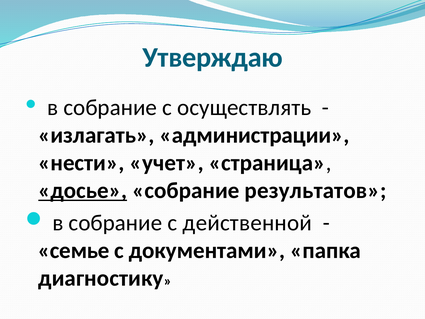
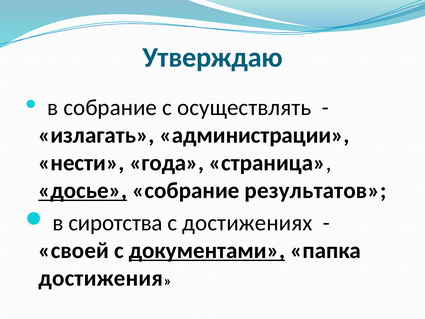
учет: учет -> года
собрание at (115, 223): собрание -> сиротства
действенной: действенной -> достижениях
семье: семье -> своей
документами underline: none -> present
диагностику: диагностику -> достижения
